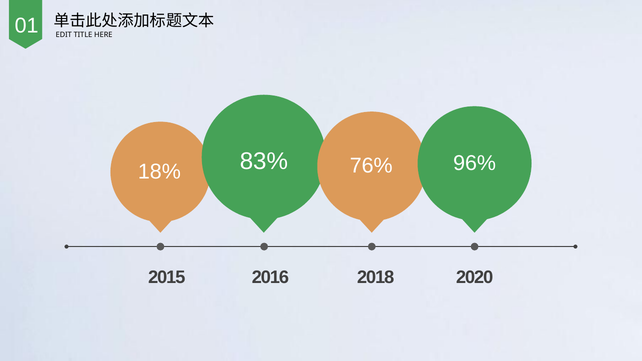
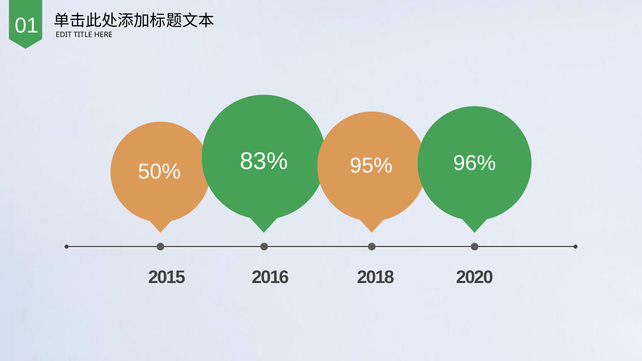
76%: 76% -> 95%
18%: 18% -> 50%
